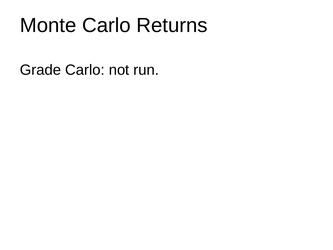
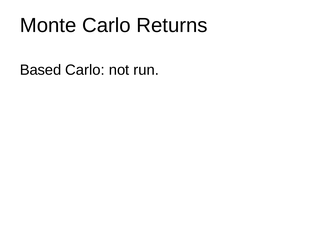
Grade: Grade -> Based
